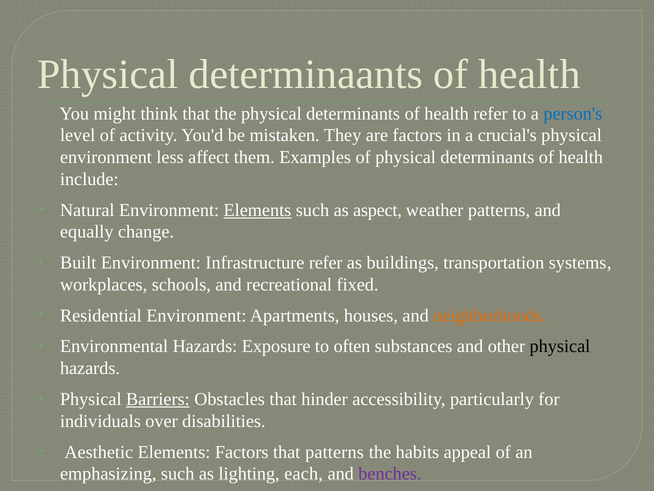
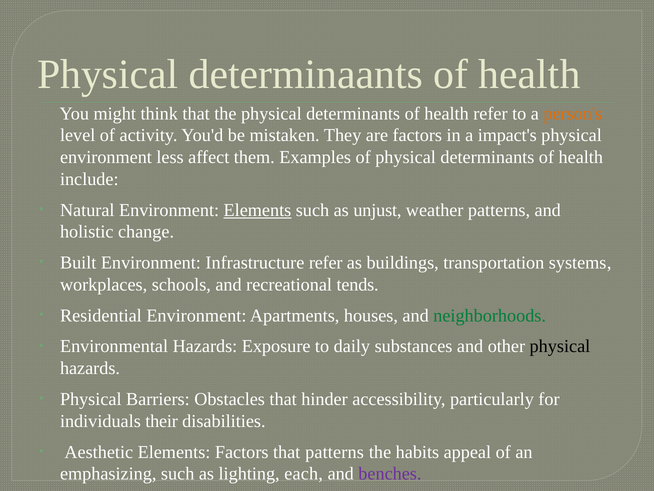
person's colour: blue -> orange
crucial's: crucial's -> impact's
aspect: aspect -> unjust
equally: equally -> holistic
fixed: fixed -> tends
neighborhoods colour: orange -> green
often: often -> daily
Barriers underline: present -> none
over: over -> their
